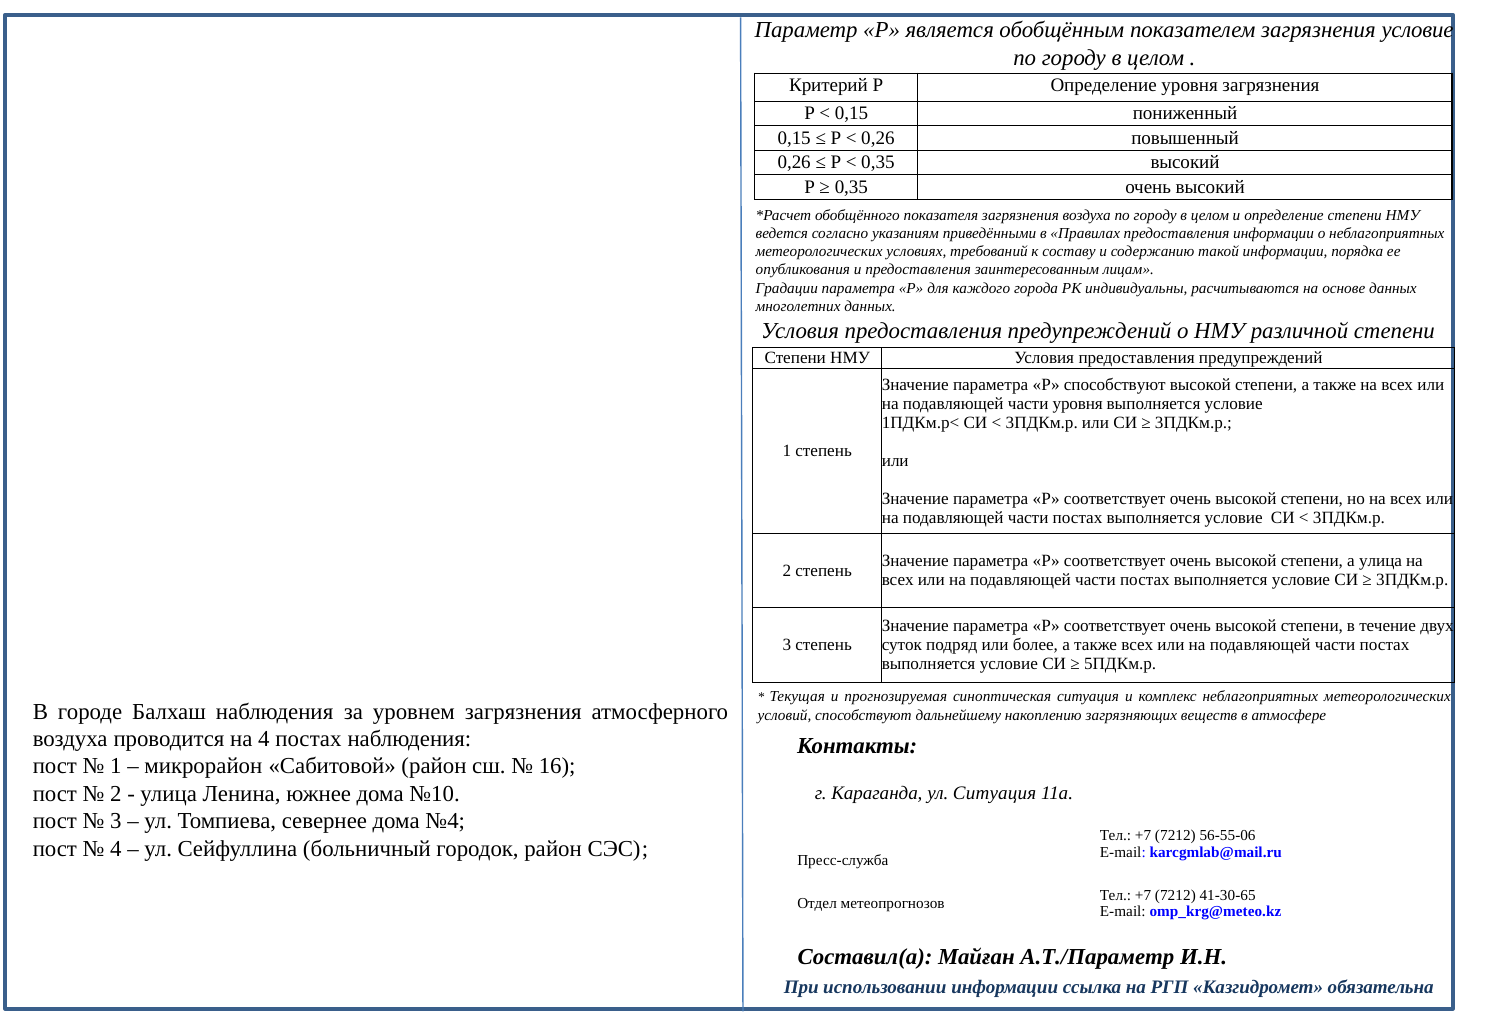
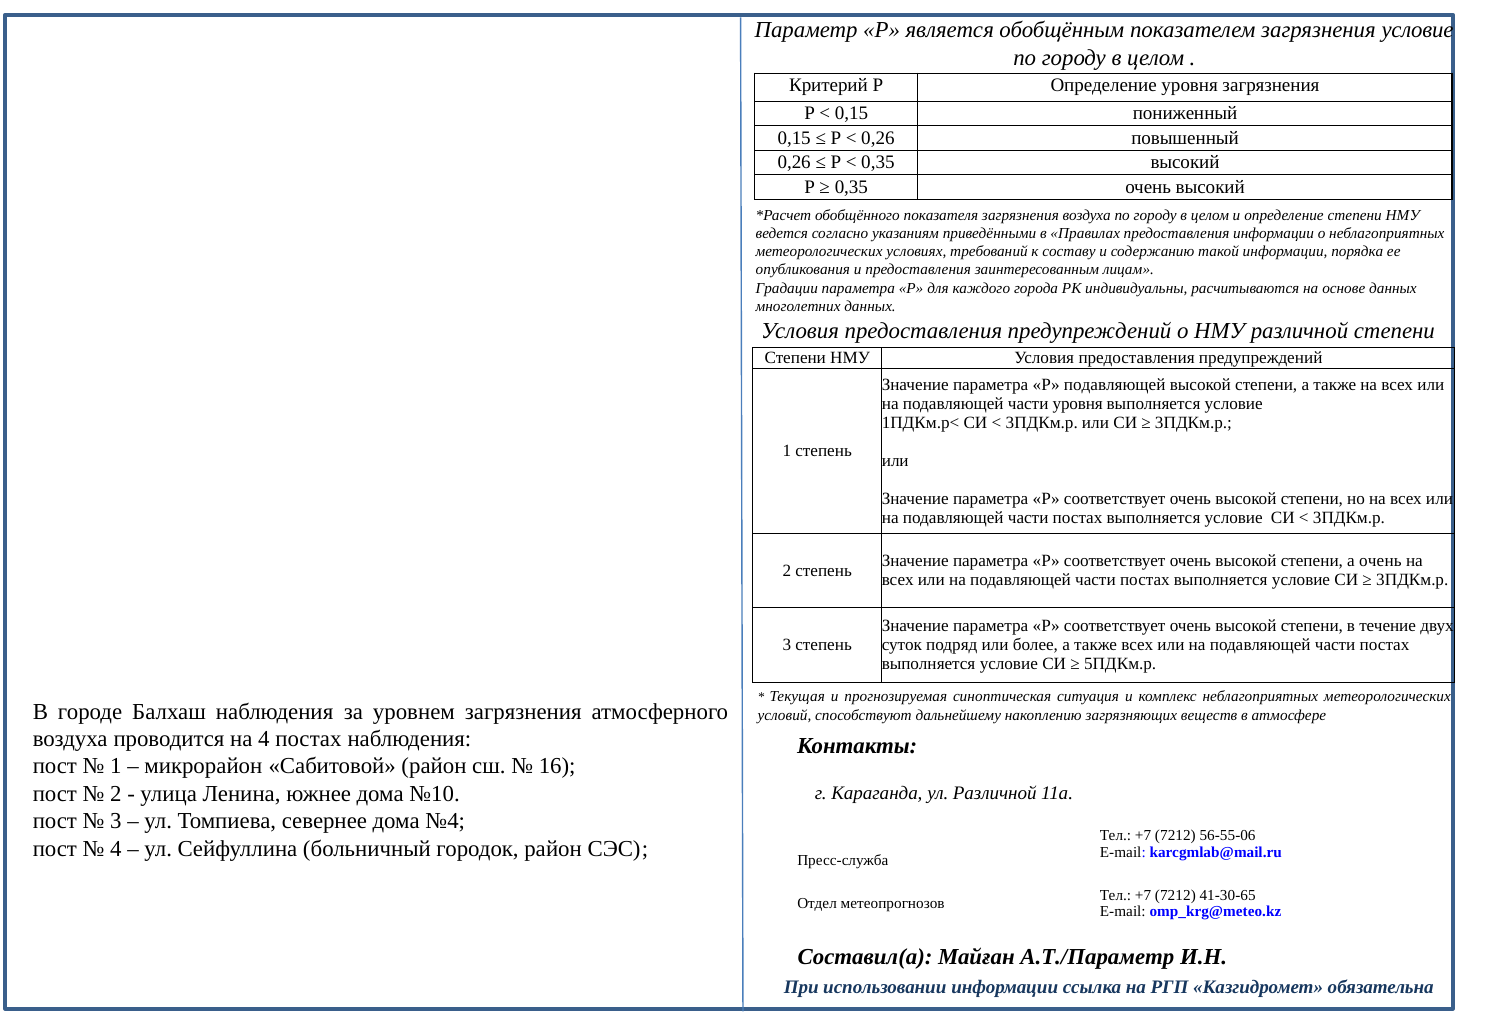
Р способствуют: способствуют -> подавляющей
а улица: улица -> очень
ул Ситуация: Ситуация -> Различной
